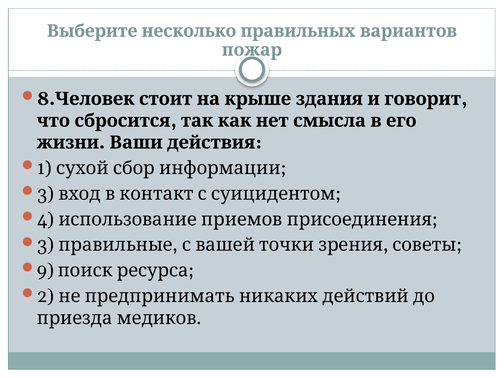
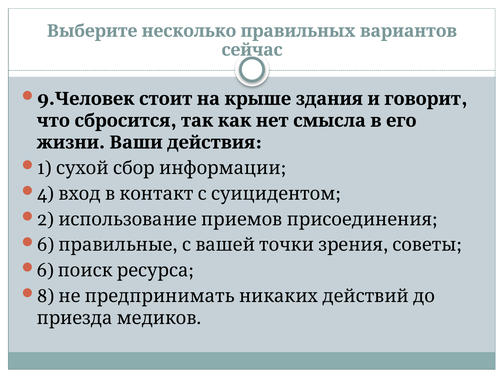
пожар: пожар -> сейчас
8: 8 -> 9
3 at (46, 194): 3 -> 4
4: 4 -> 2
3 at (46, 245): 3 -> 6
9 at (45, 271): 9 -> 6
2: 2 -> 8
